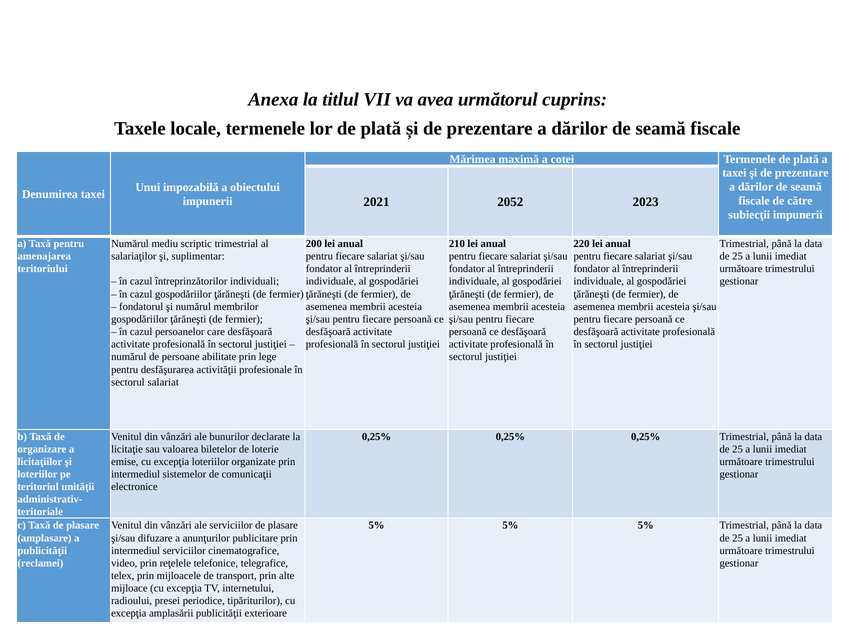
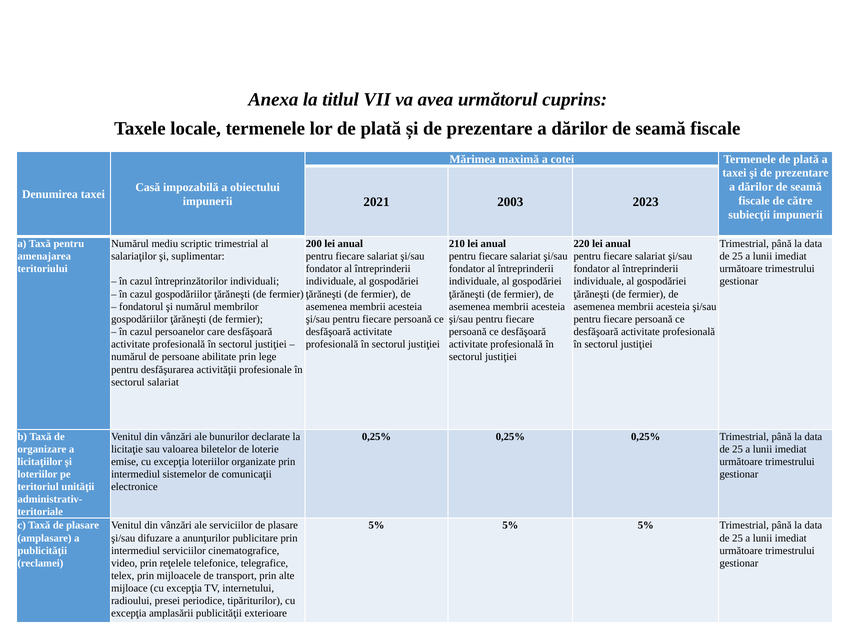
Unui: Unui -> Casă
2052: 2052 -> 2003
